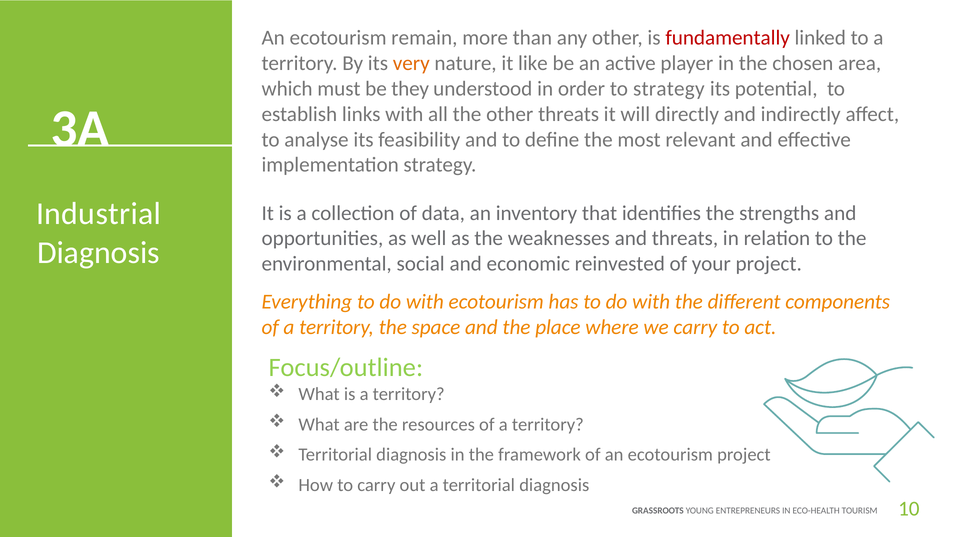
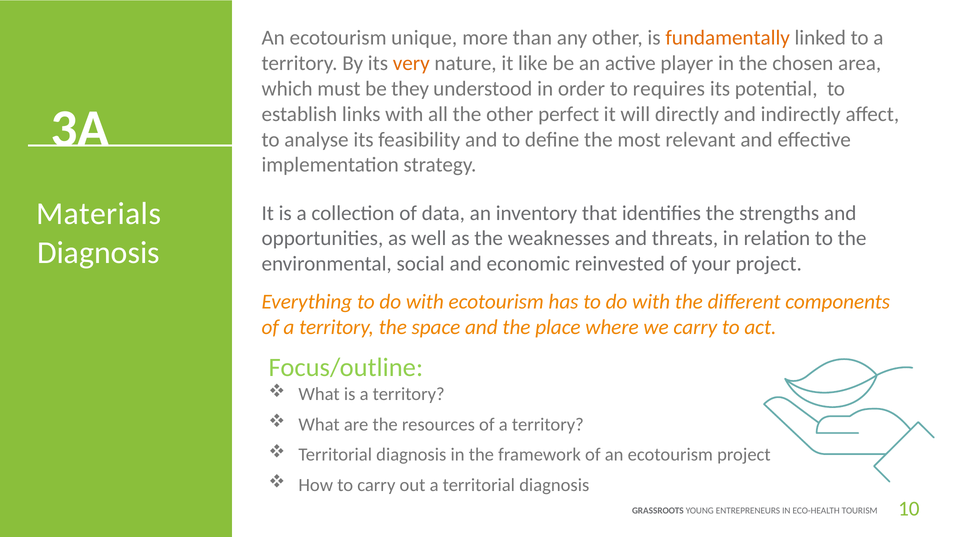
remain: remain -> unique
fundamentally colour: red -> orange
to strategy: strategy -> requires
other threats: threats -> perfect
Industrial: Industrial -> Materials
